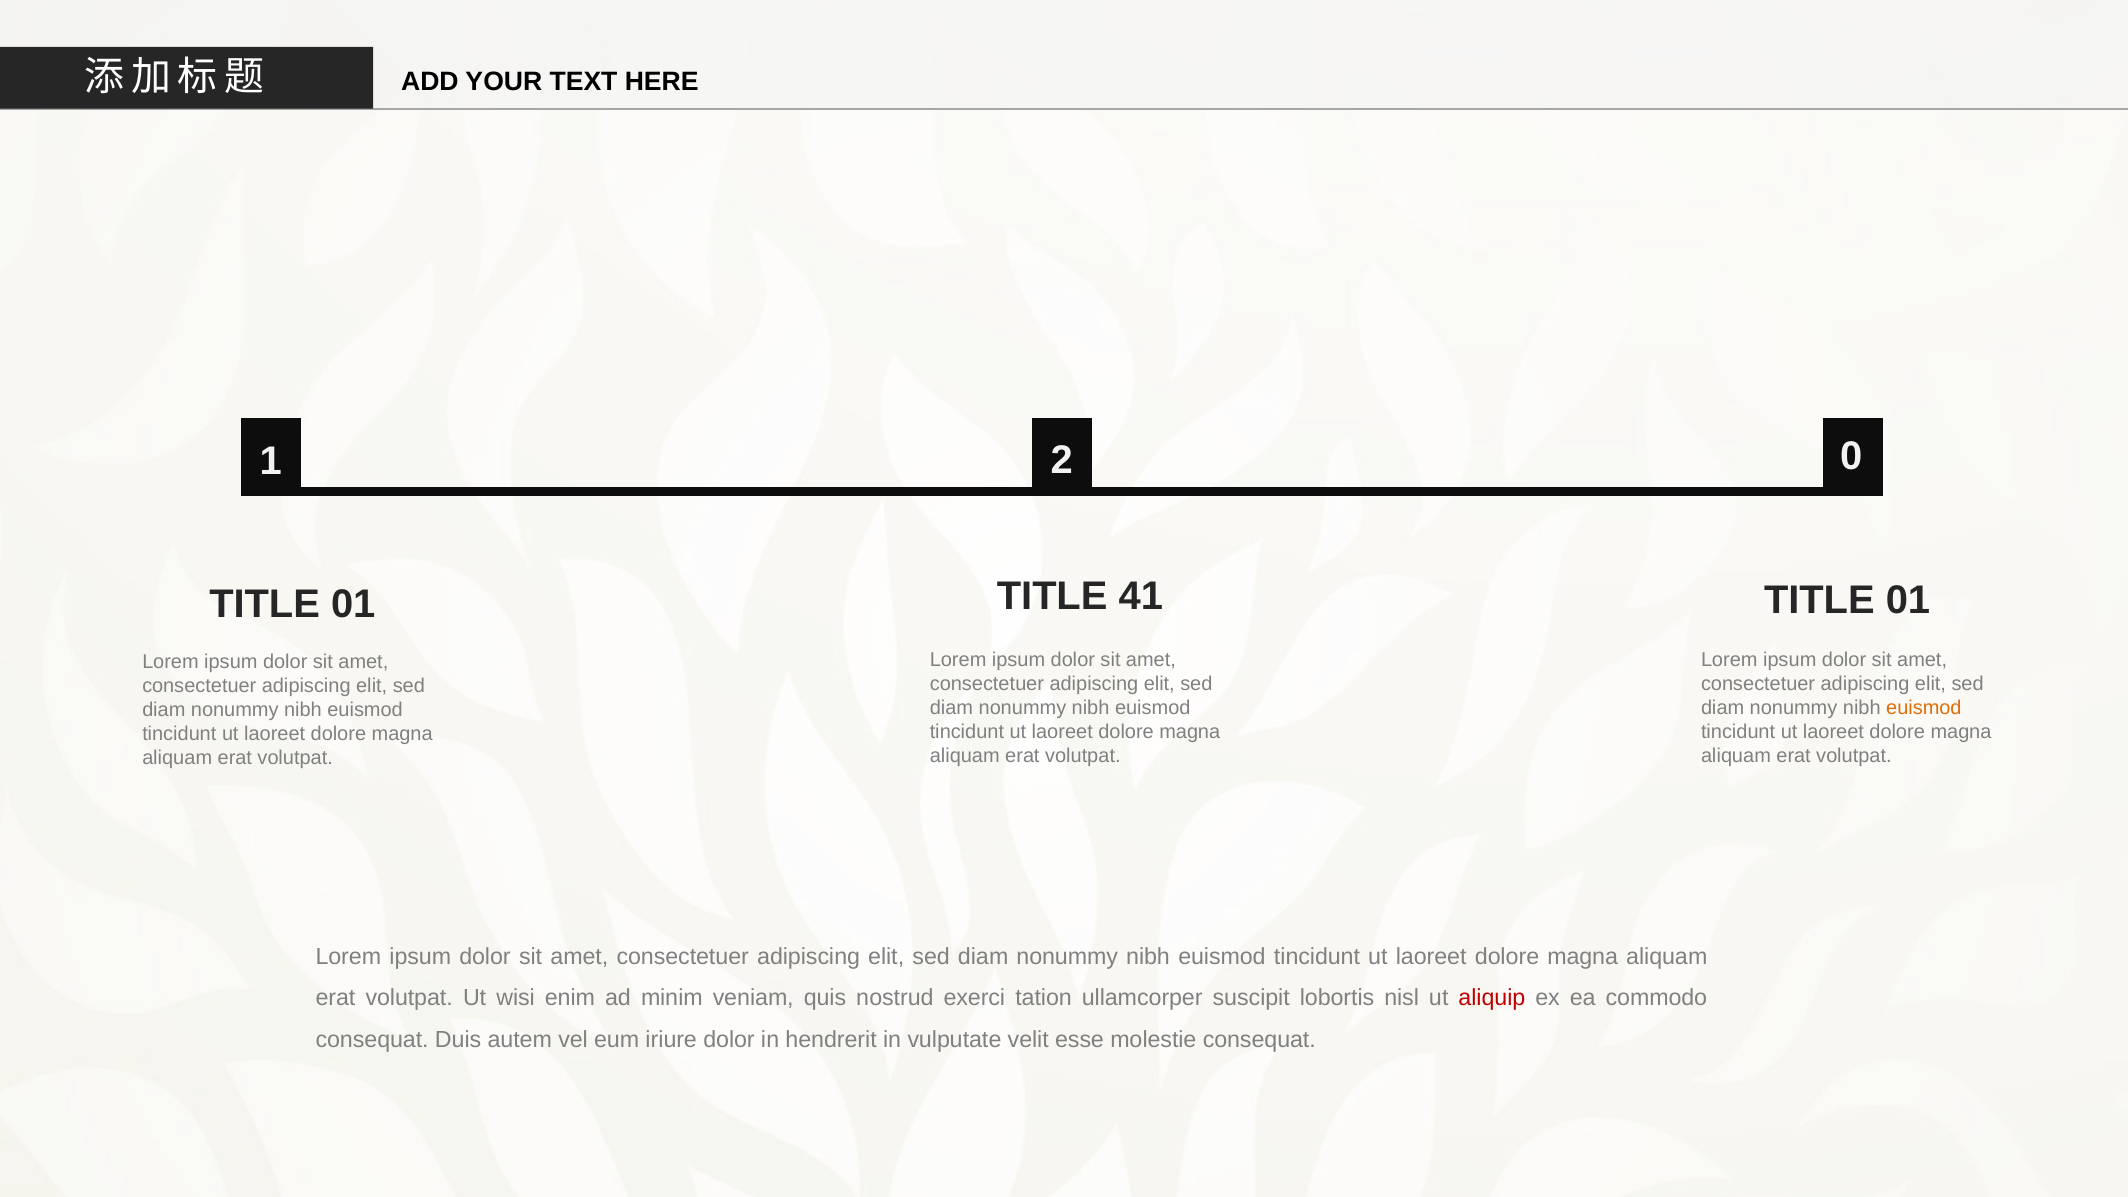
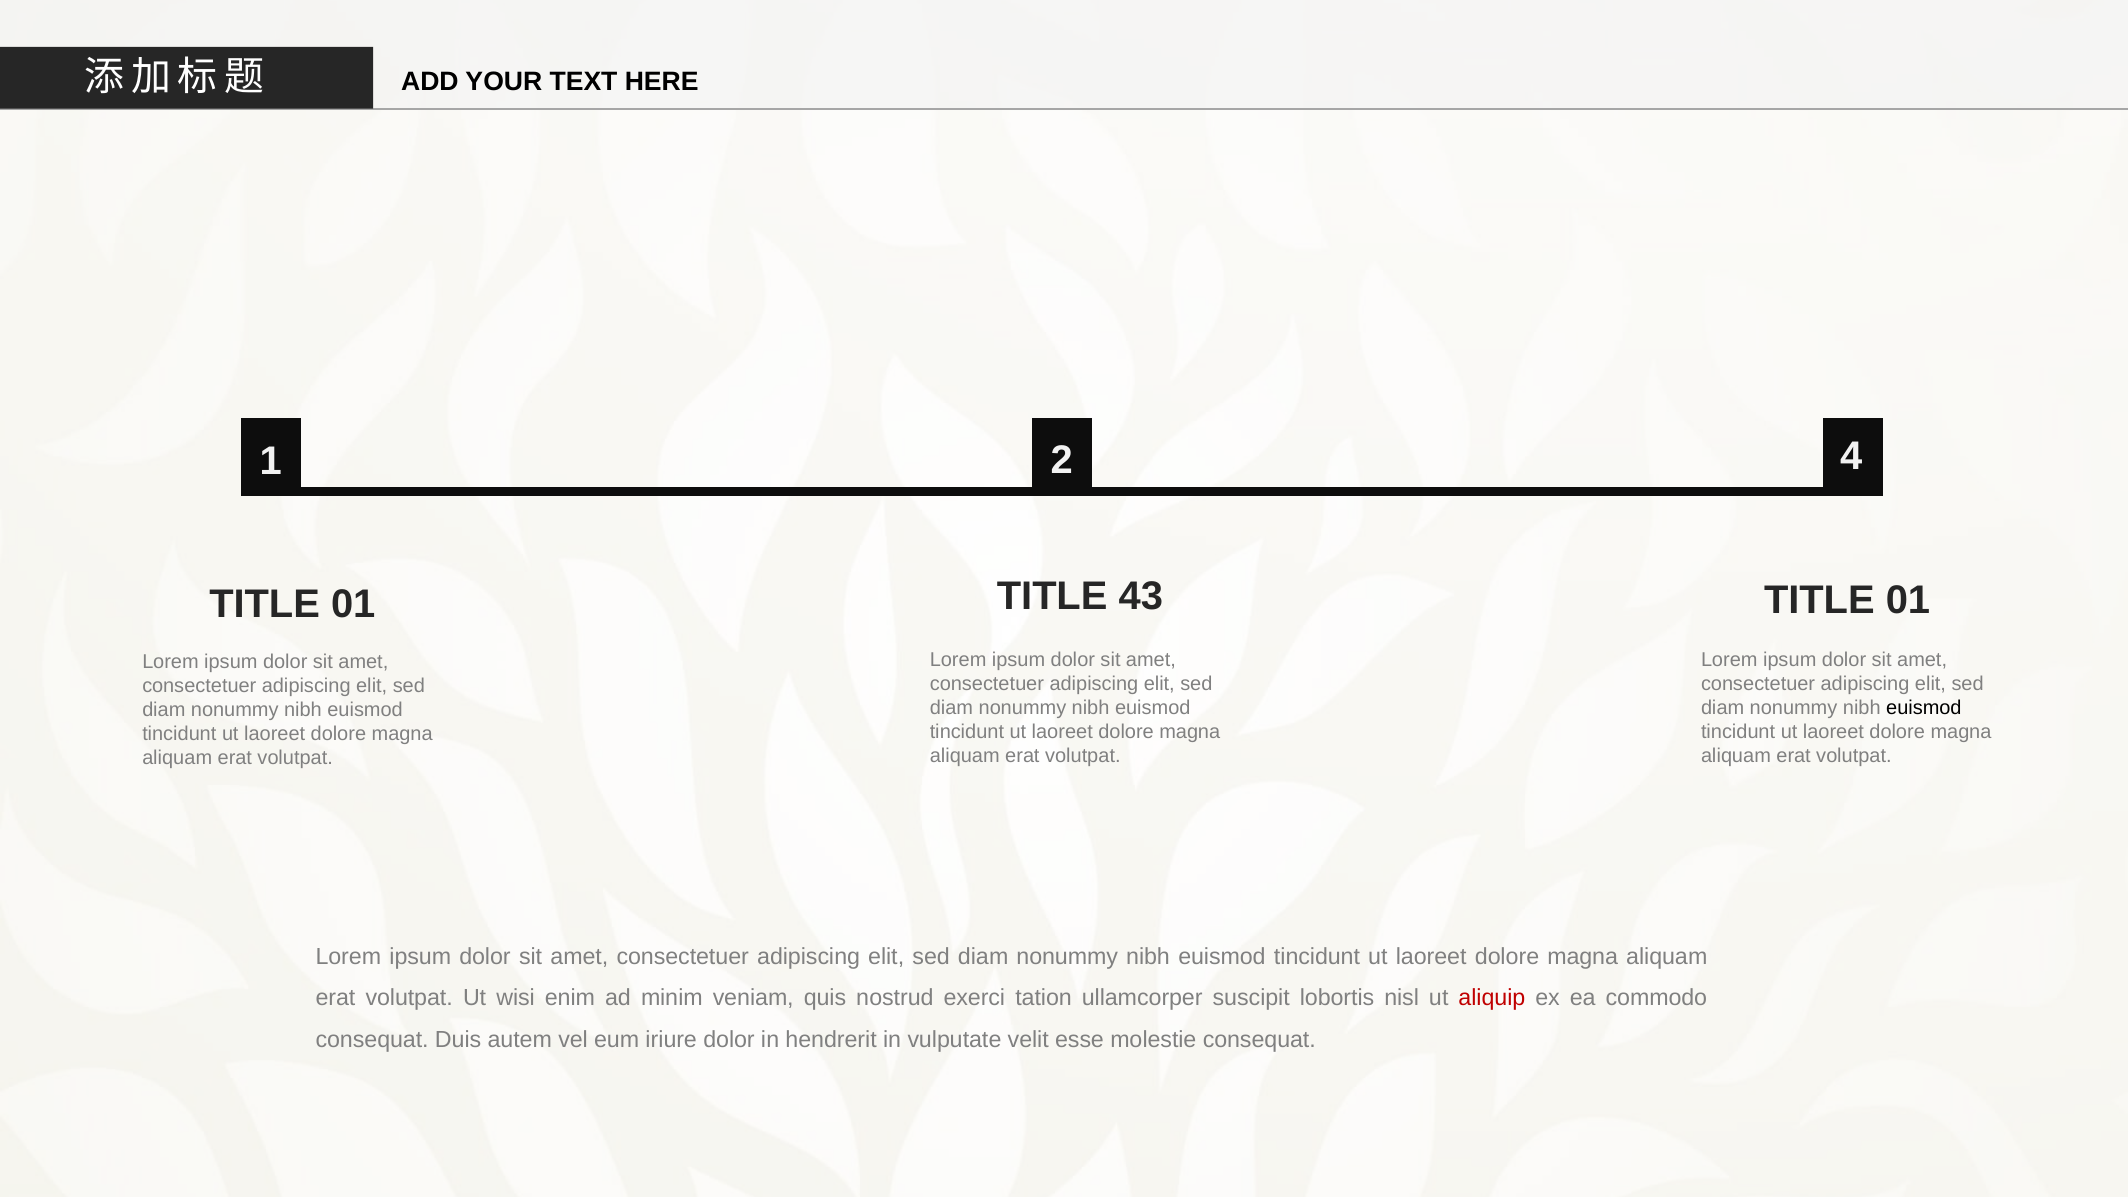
0: 0 -> 4
41: 41 -> 43
euismod at (1924, 708) colour: orange -> black
